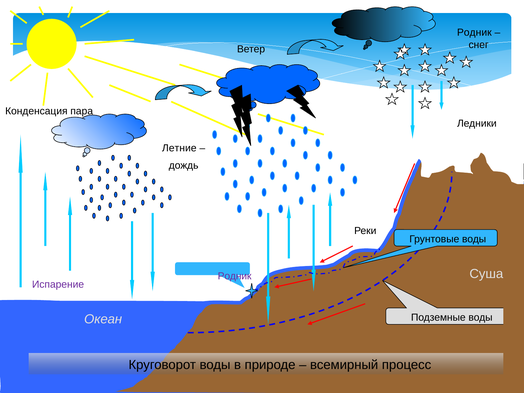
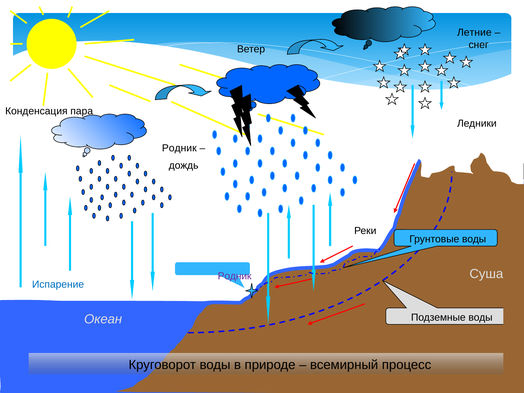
Родник at (474, 33): Родник -> Летние
Летние at (179, 148): Летние -> Родник
Испарение colour: purple -> blue
